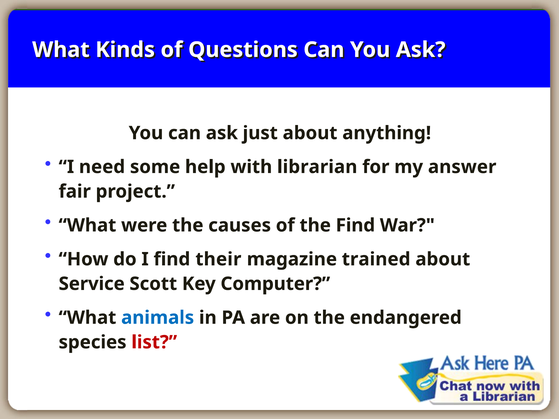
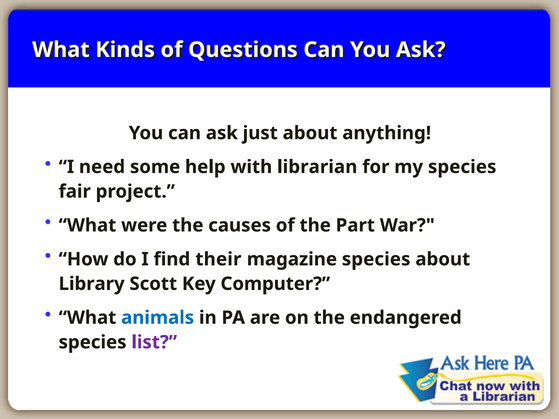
my answer: answer -> species
the Find: Find -> Part
magazine trained: trained -> species
Service: Service -> Library
list colour: red -> purple
